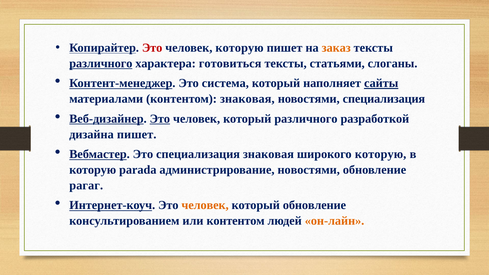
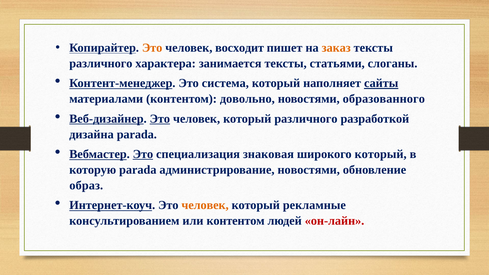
Это at (152, 48) colour: red -> orange
человек которую: которую -> восходит
различного at (101, 63) underline: present -> none
готовиться: готовиться -> занимается
контентом знаковая: знаковая -> довольно
новостями специализация: специализация -> образованного
дизайна пишет: пишет -> parada
Это at (143, 154) underline: none -> present
широкого которую: которую -> который
рагаг: рагаг -> образ
который обновление: обновление -> рекламные
он-лайн colour: orange -> red
